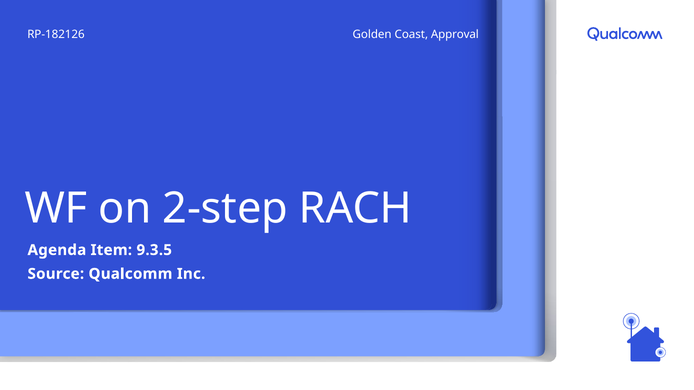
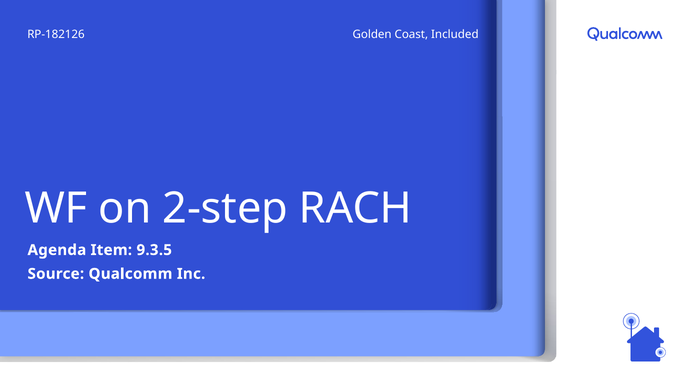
Approval: Approval -> Included
